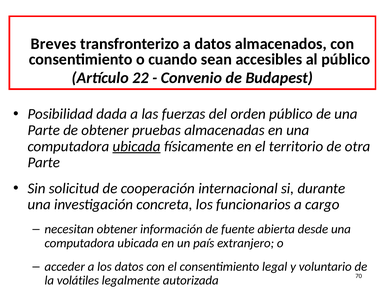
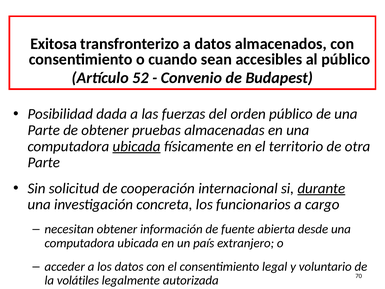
Breves: Breves -> Exitosa
22: 22 -> 52
durante underline: none -> present
